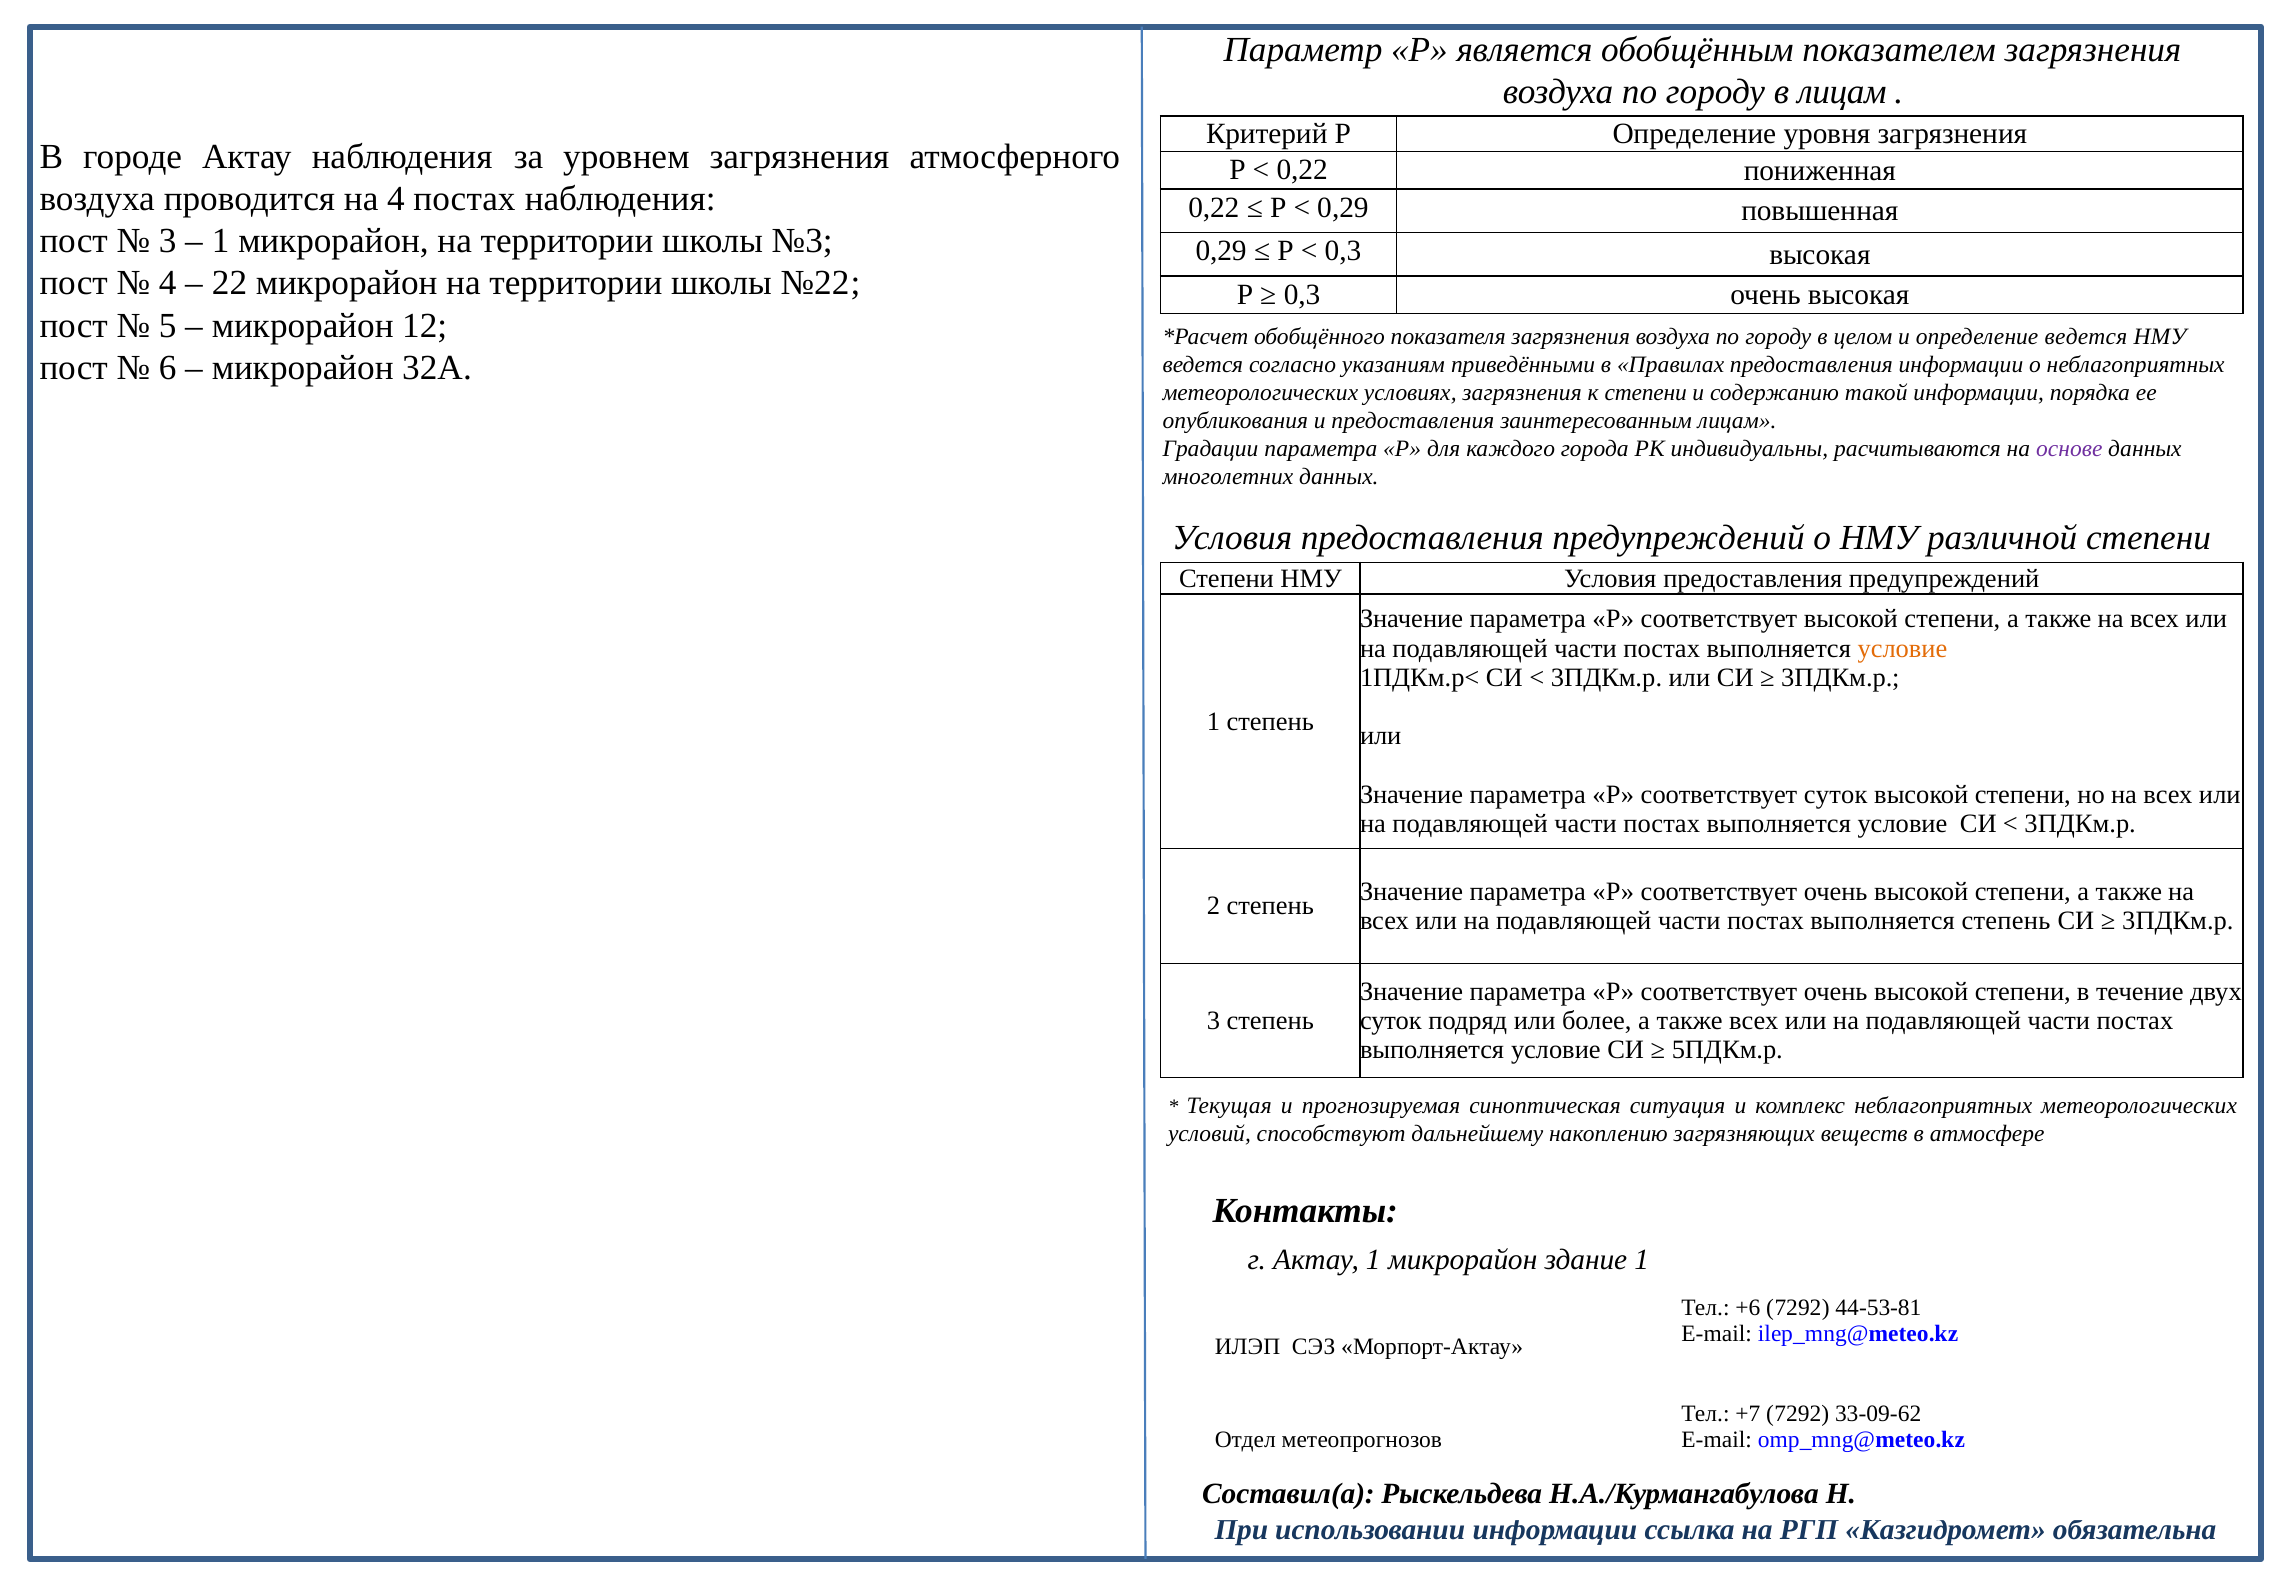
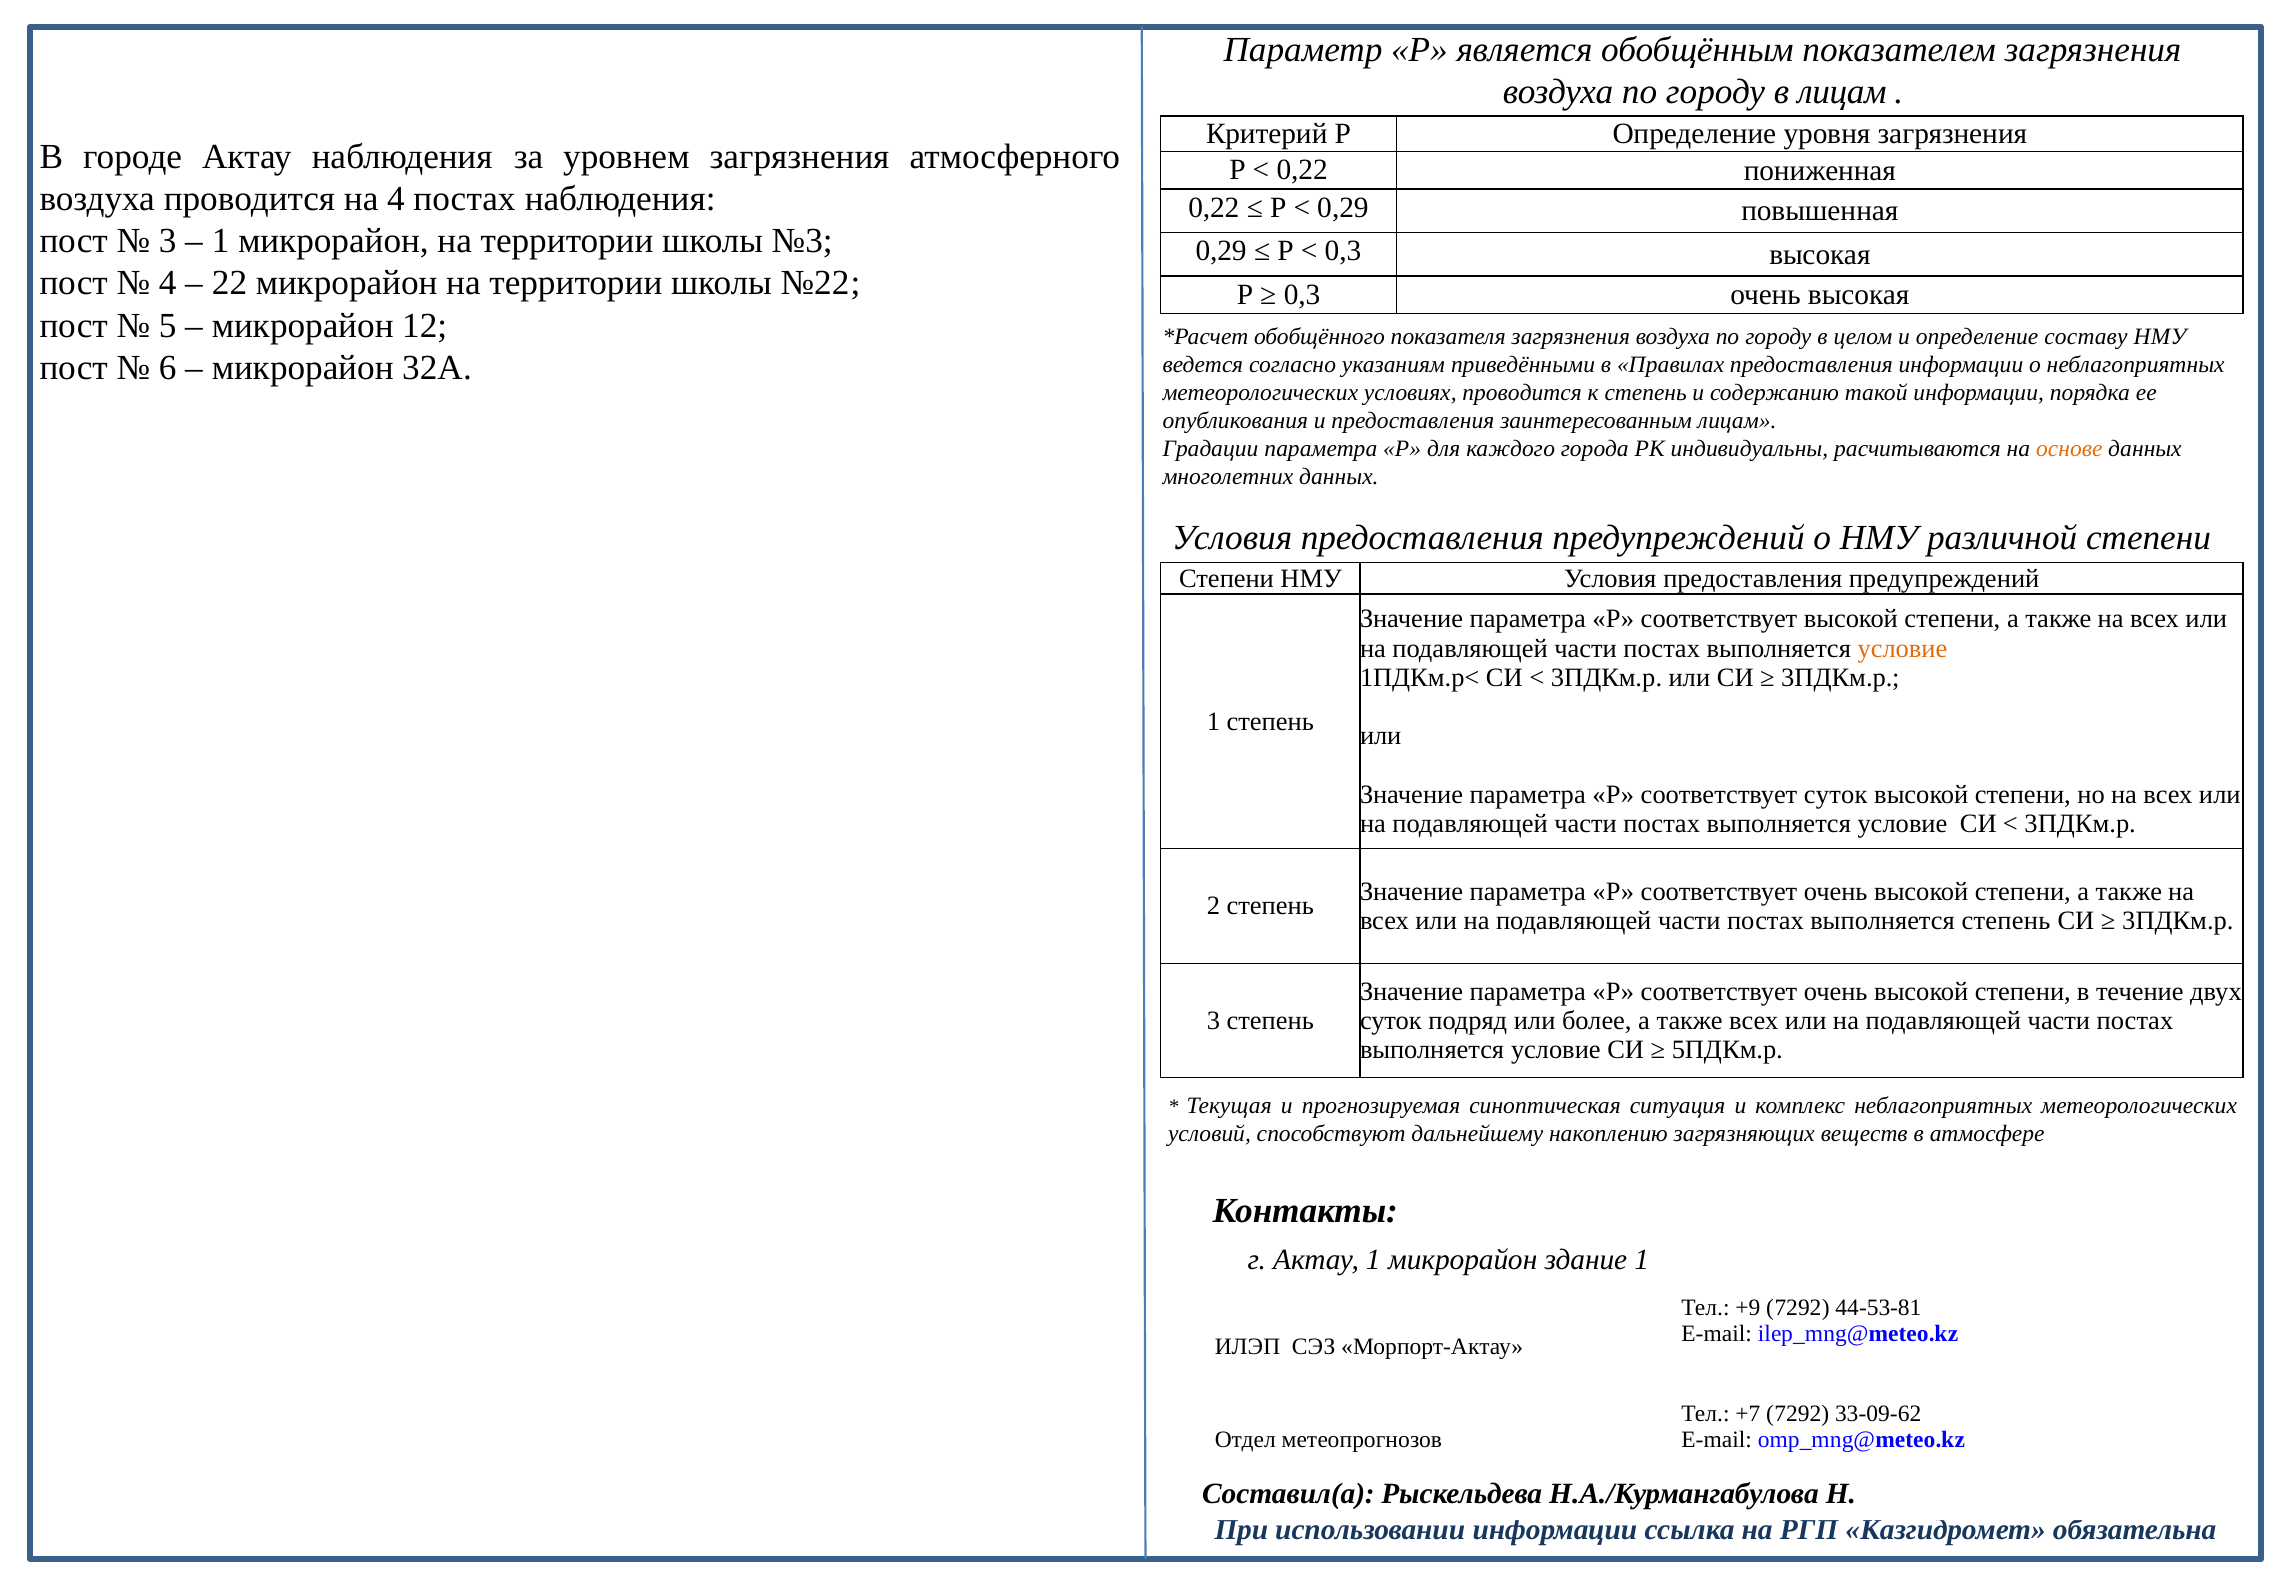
определение ведется: ведется -> составу
условиях загрязнения: загрязнения -> проводится
к степени: степени -> степень
основе colour: purple -> orange
+6: +6 -> +9
